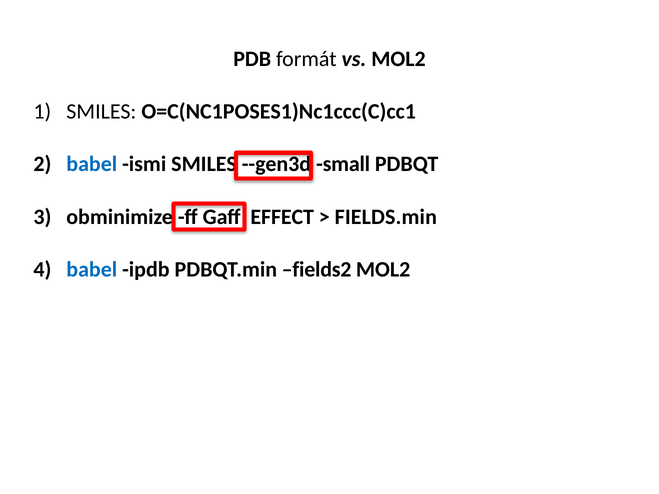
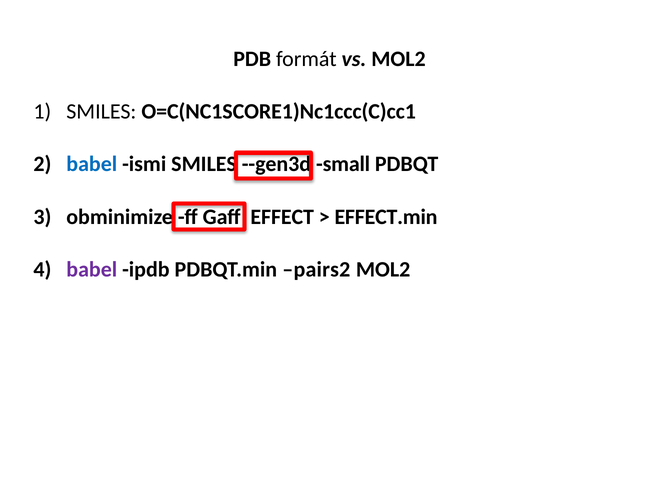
O=C(NC1POSES1)Nc1ccc(C)cc1: O=C(NC1POSES1)Nc1ccc(C)cc1 -> O=C(NC1SCORE1)Nc1ccc(C)cc1
FIELDS.min: FIELDS.min -> EFFECT.min
babel at (92, 270) colour: blue -> purple
fields2: fields2 -> pairs2
